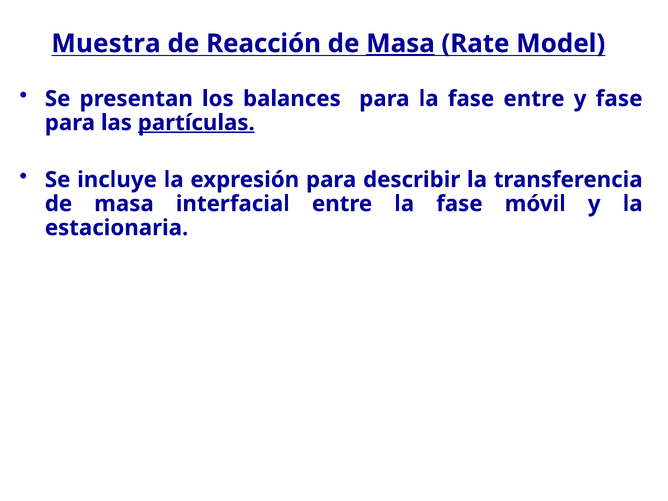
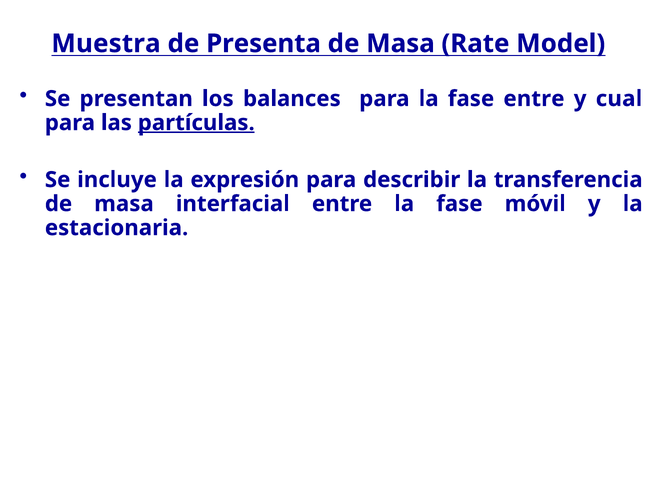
Reacción: Reacción -> Presenta
Masa at (400, 44) underline: present -> none
y fase: fase -> cual
